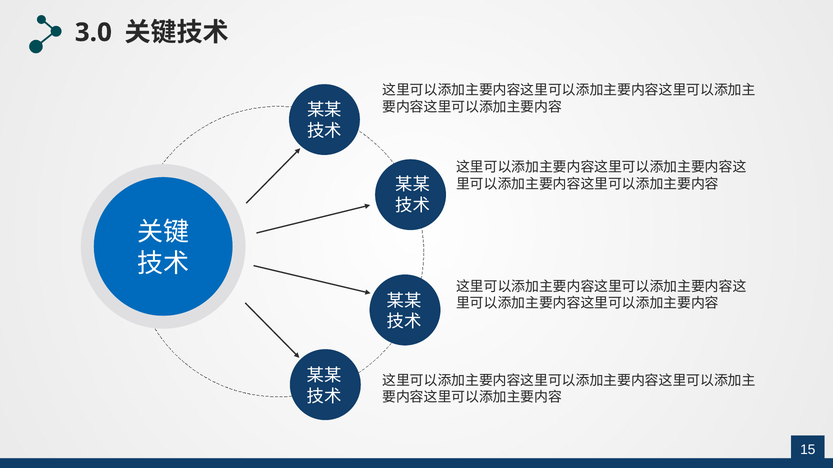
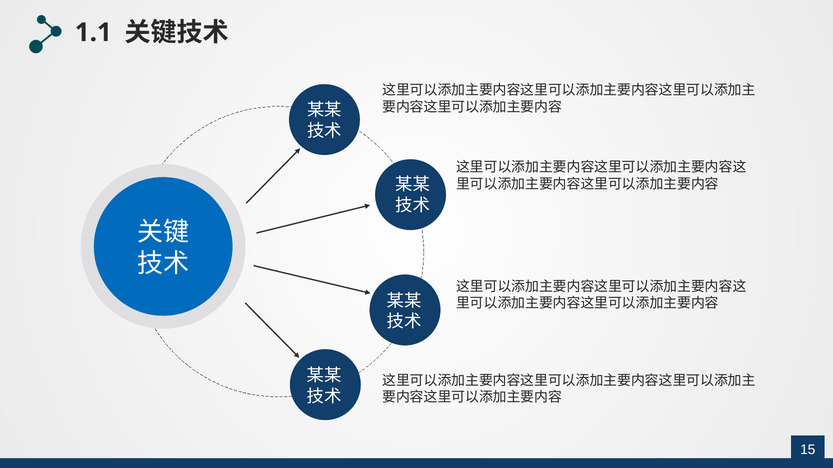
3.0: 3.0 -> 1.1
